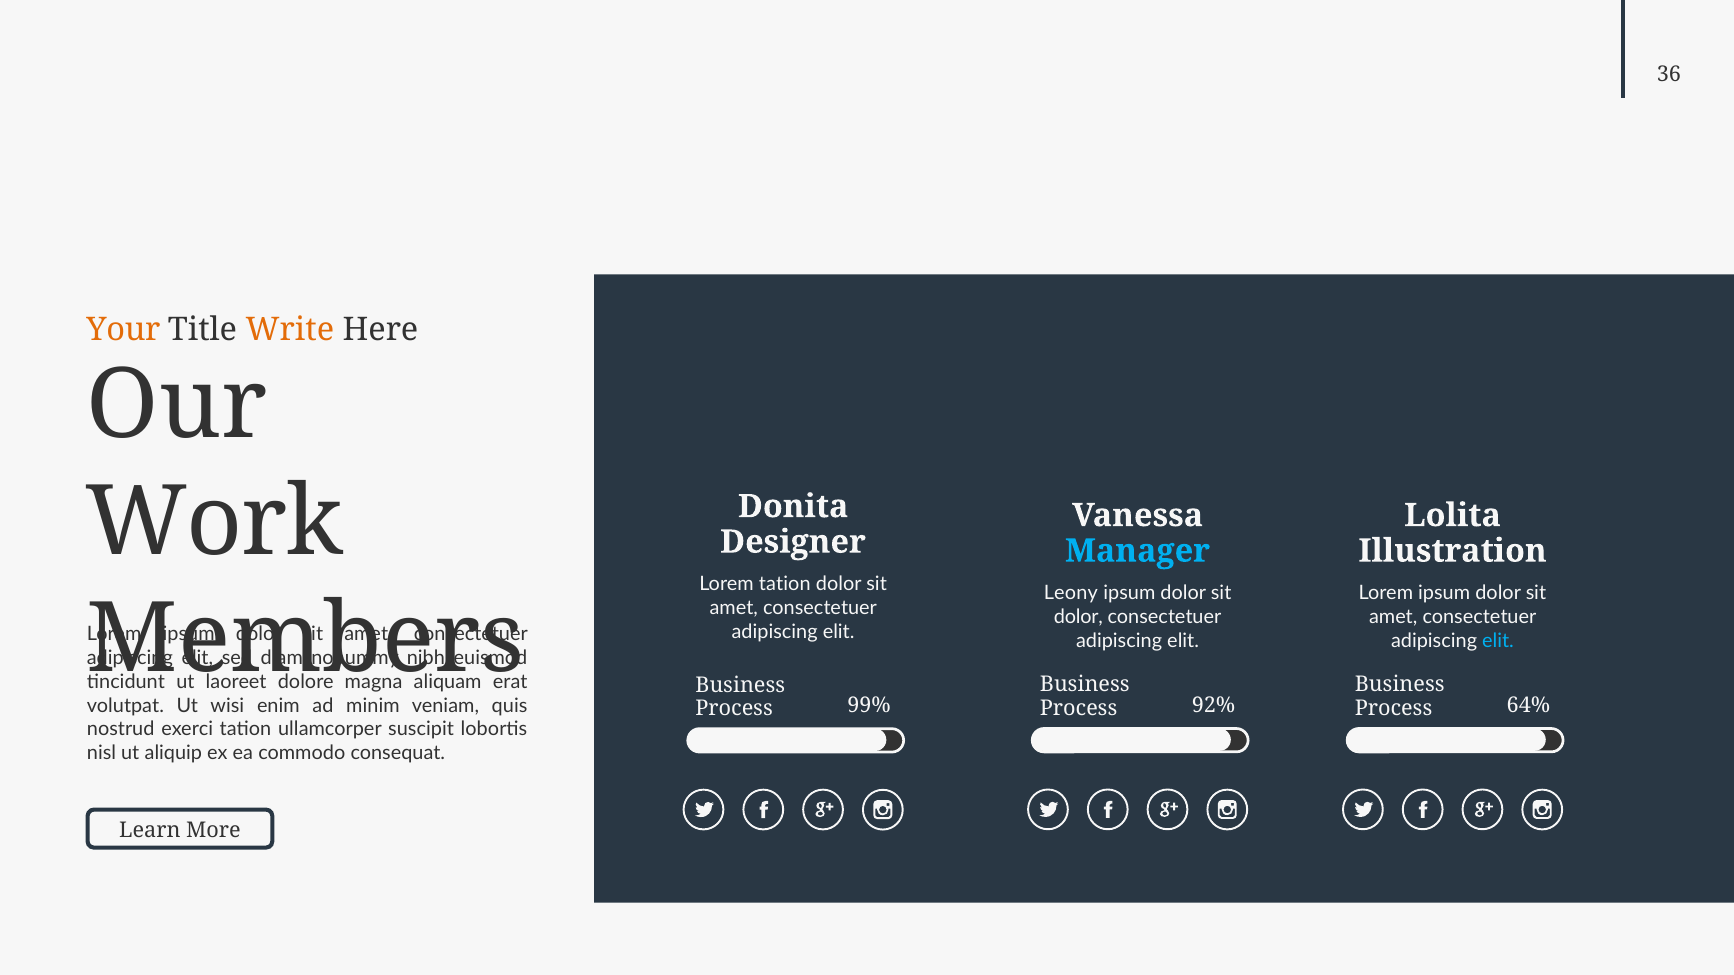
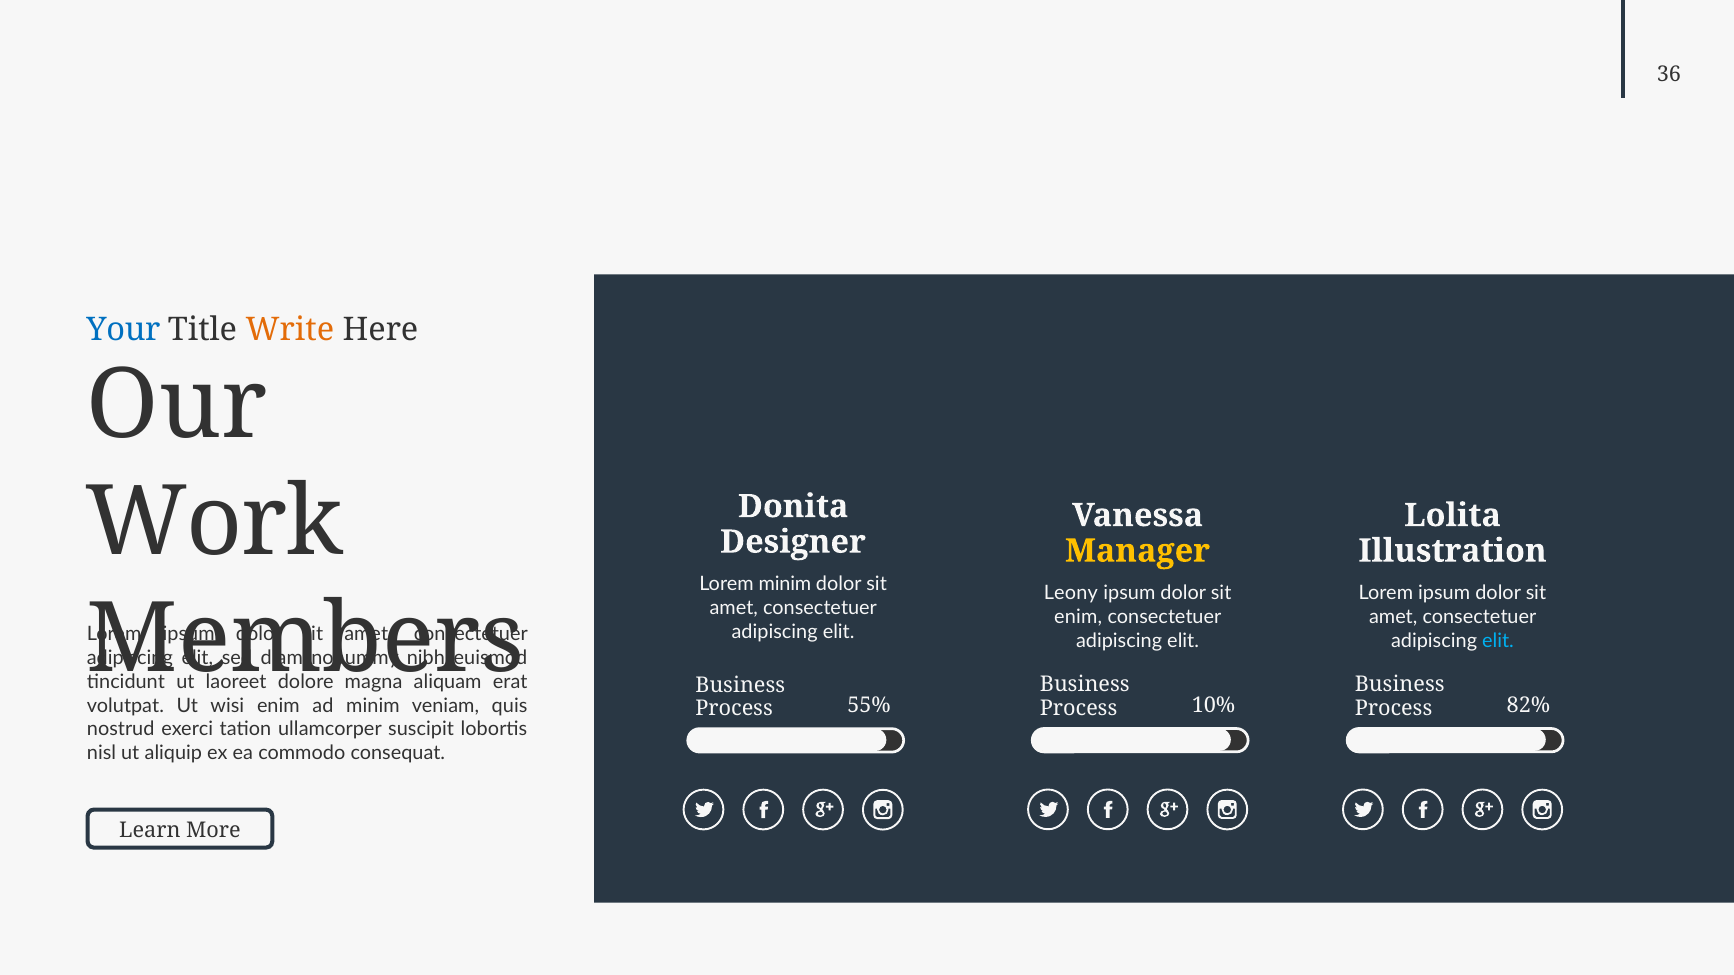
Your colour: orange -> blue
Manager colour: light blue -> yellow
Lorem tation: tation -> minim
dolor at (1078, 617): dolor -> enim
92%: 92% -> 10%
64%: 64% -> 82%
99%: 99% -> 55%
